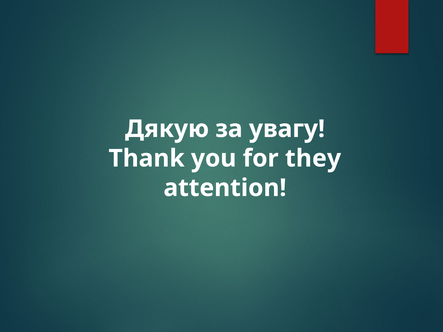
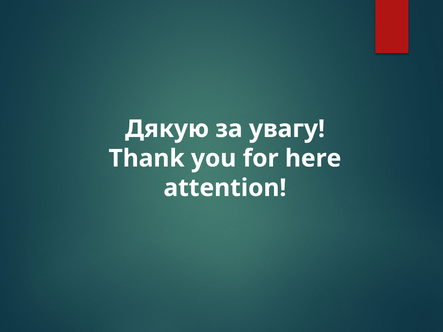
they: they -> here
